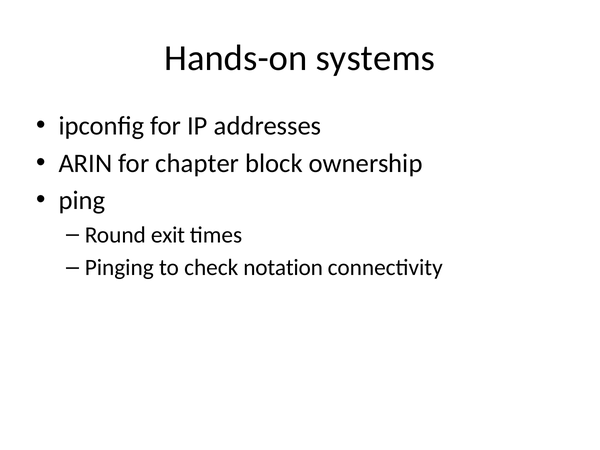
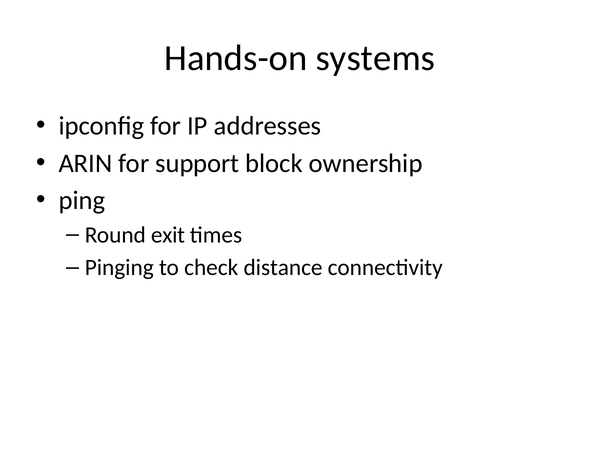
chapter: chapter -> support
notation: notation -> distance
